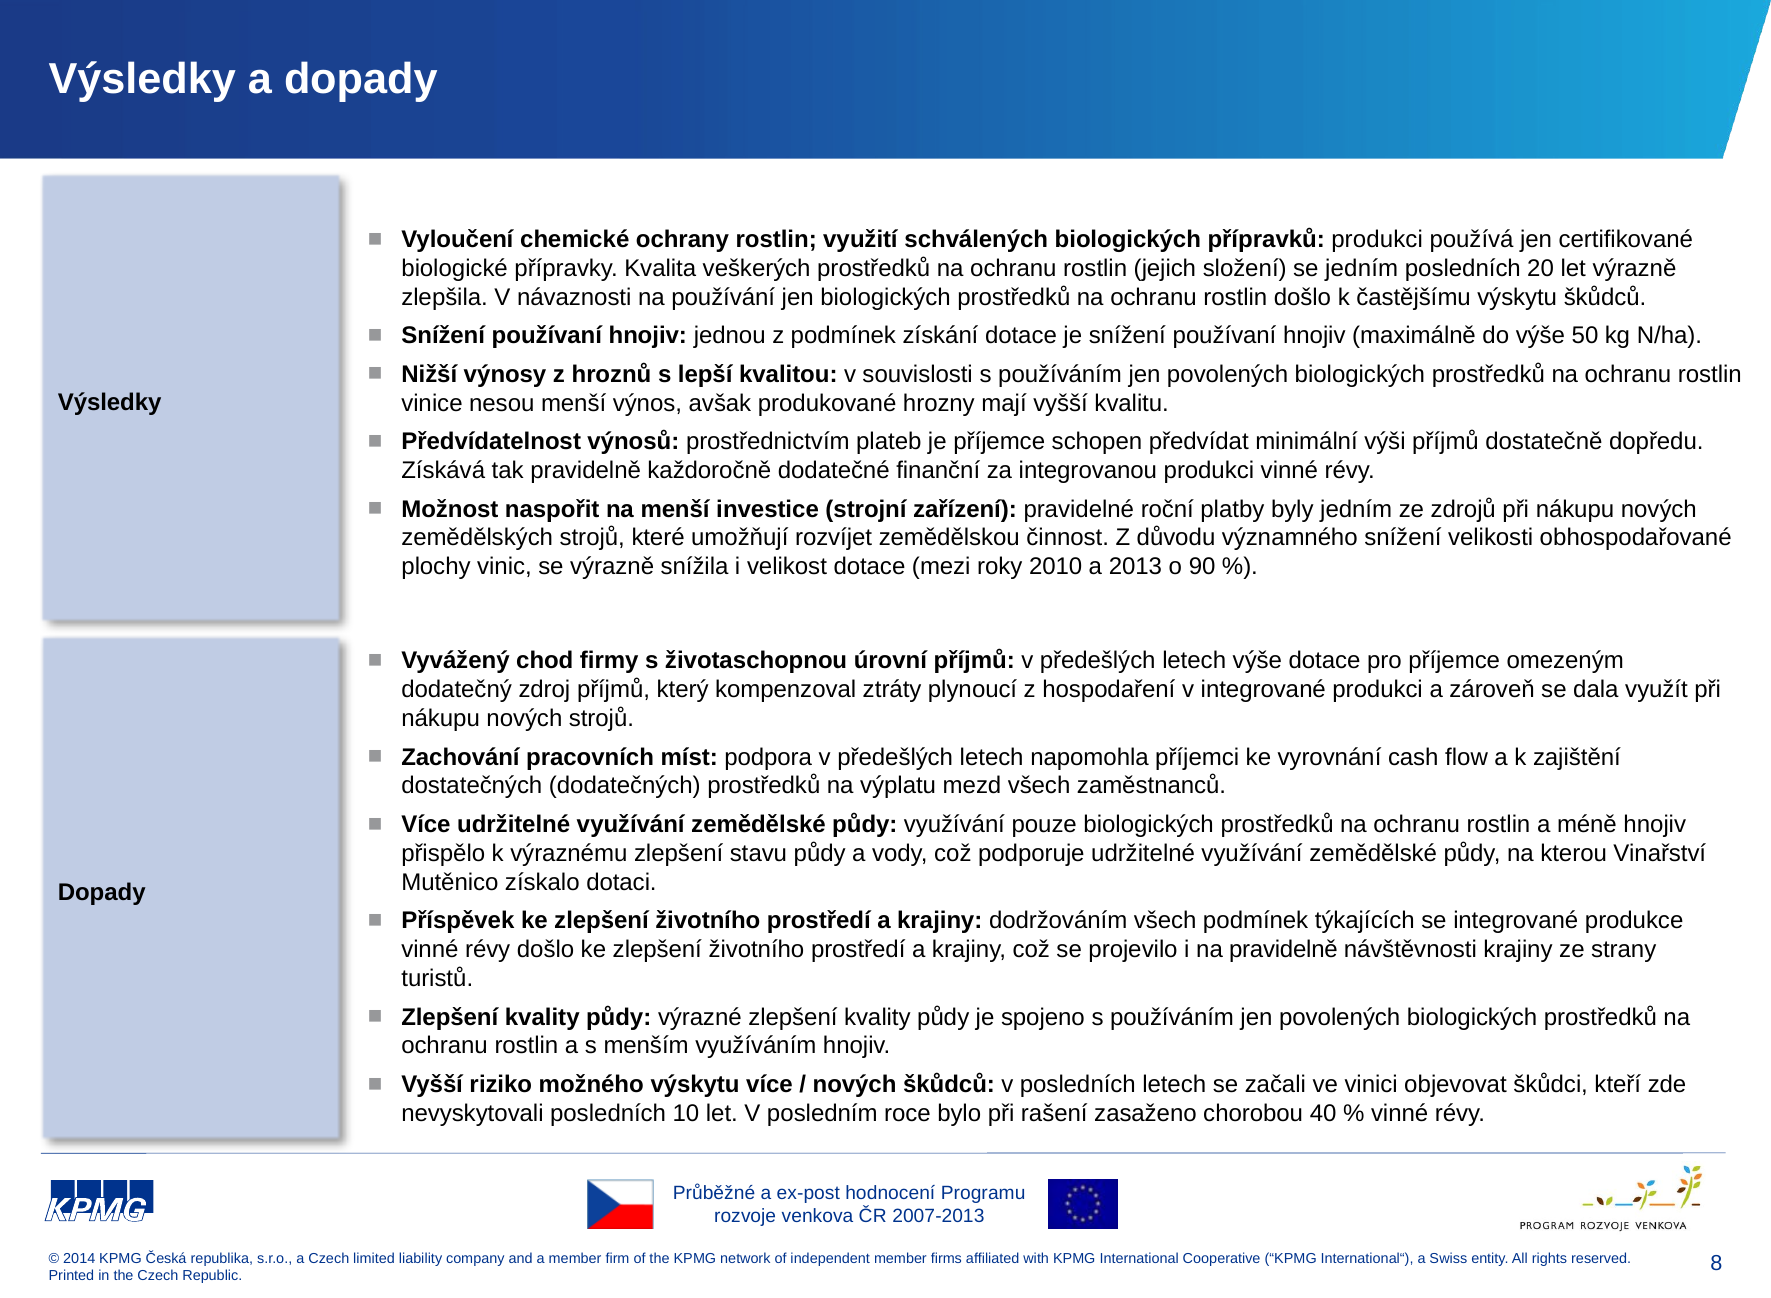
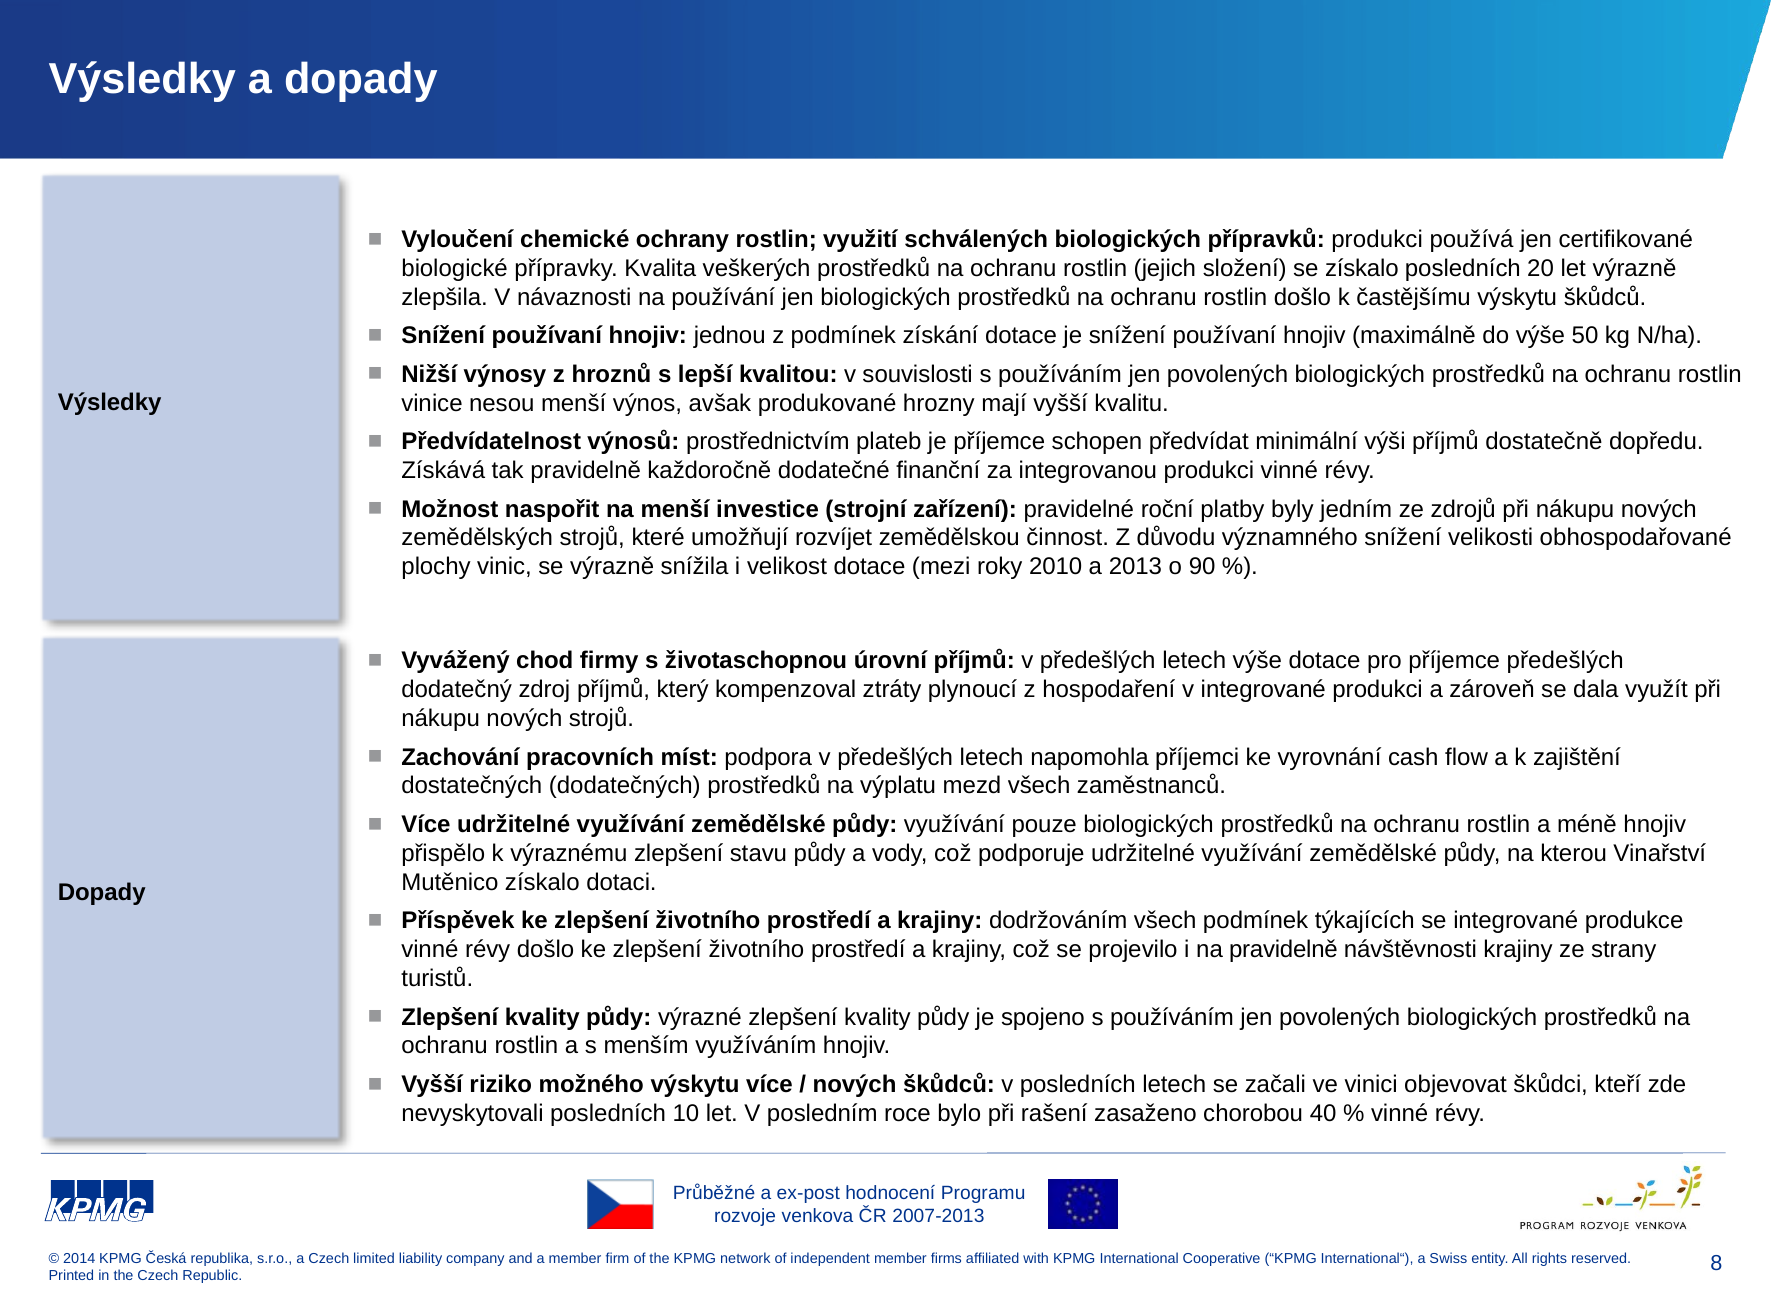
se jedním: jedním -> získalo
příjemce omezeným: omezeným -> předešlých
